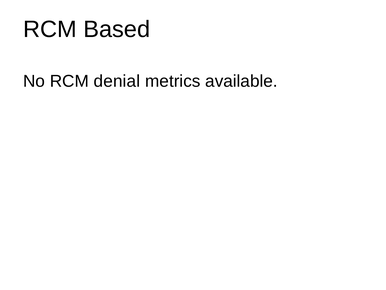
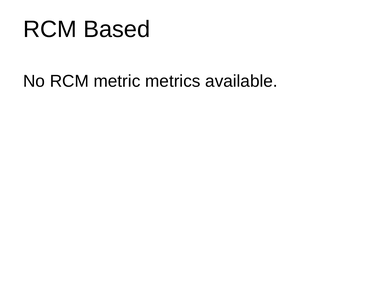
denial: denial -> metric
